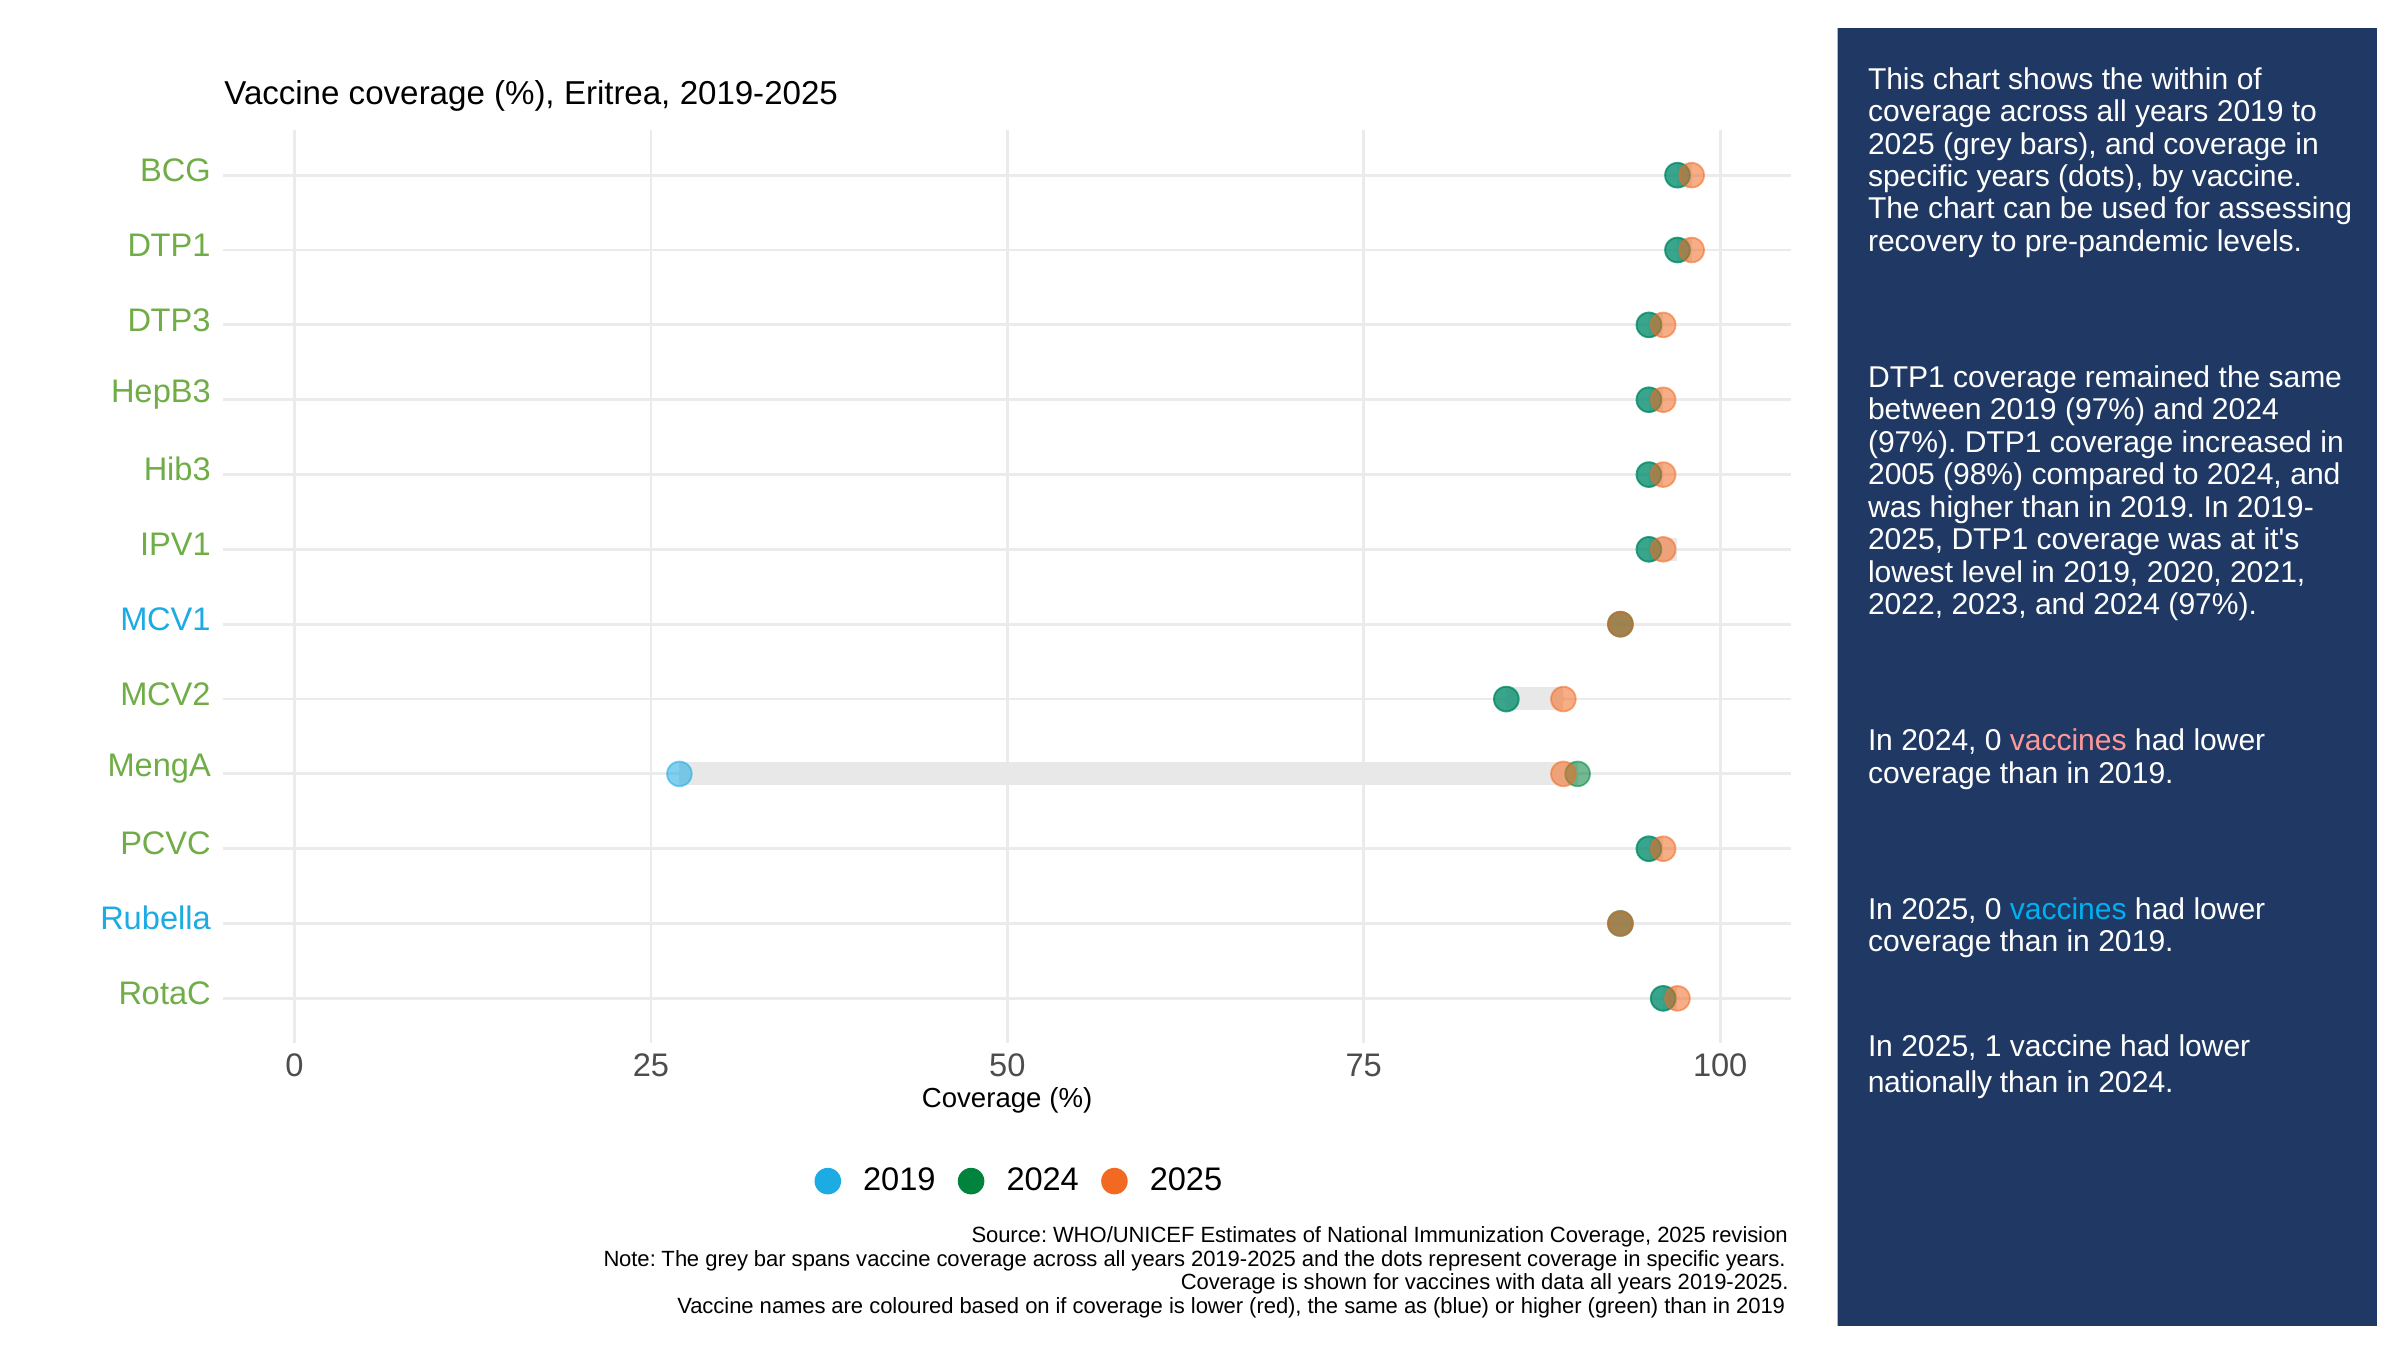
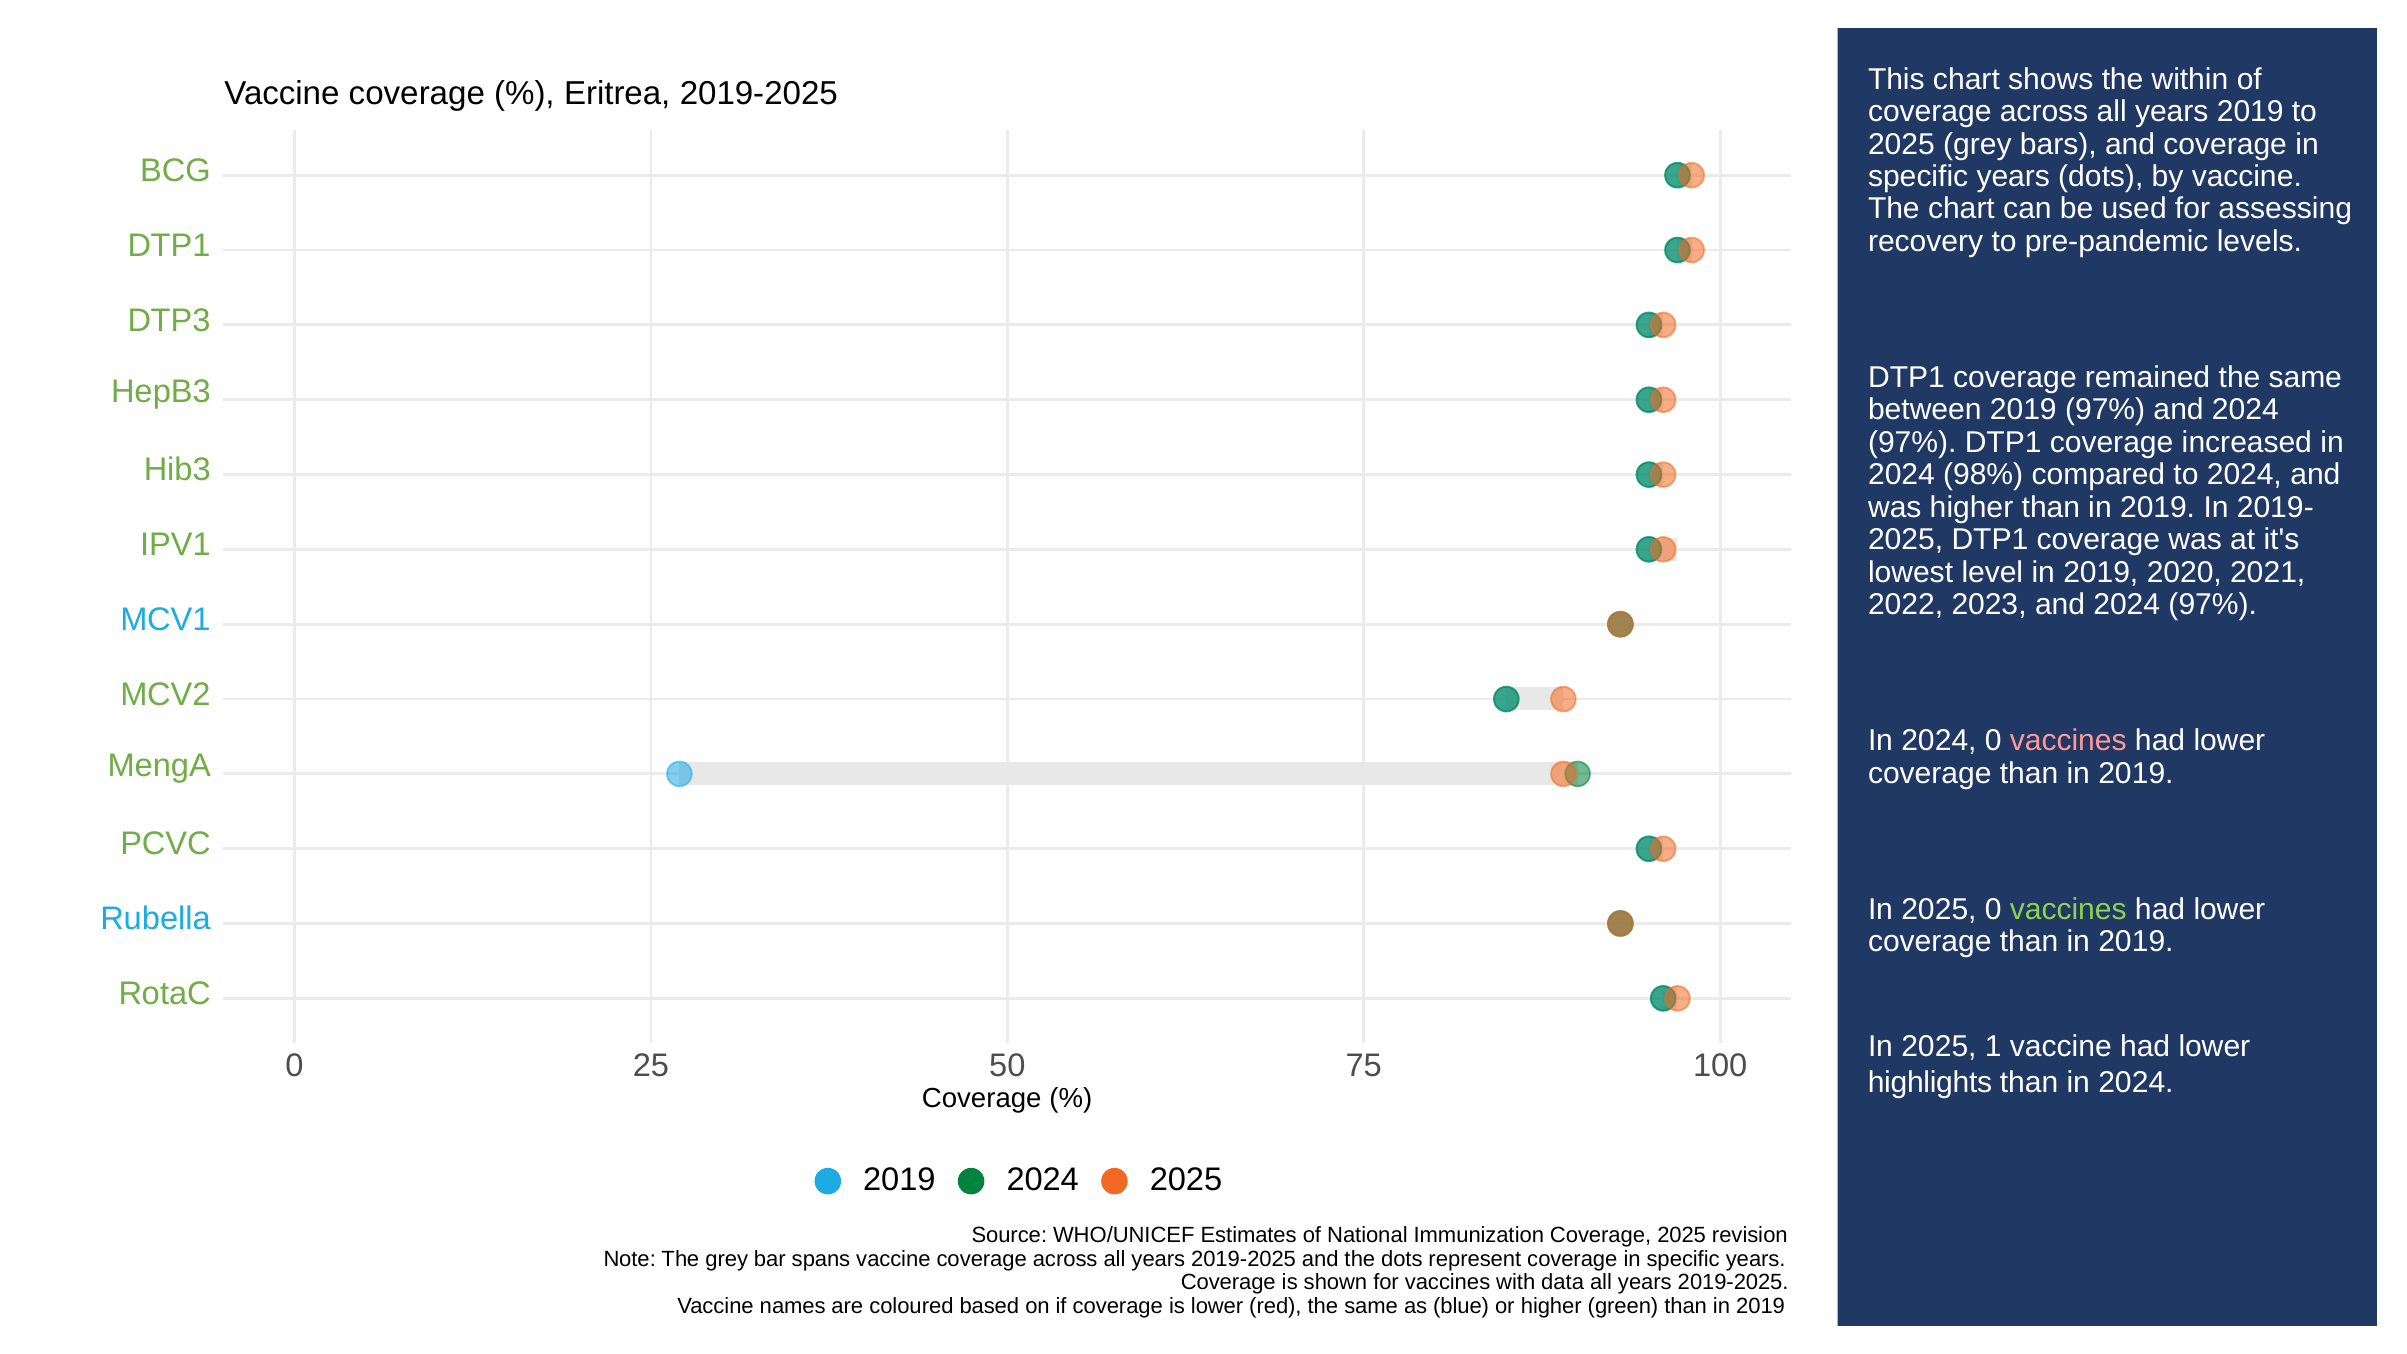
2005 at (1901, 475): 2005 -> 2024
vaccines at (2068, 909) colour: light blue -> light green
nationally: nationally -> highlights
